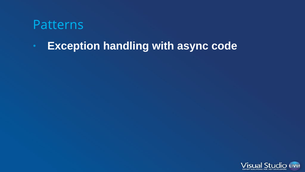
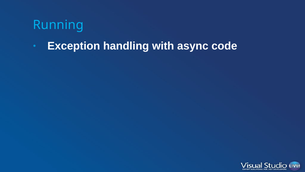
Patterns: Patterns -> Running
